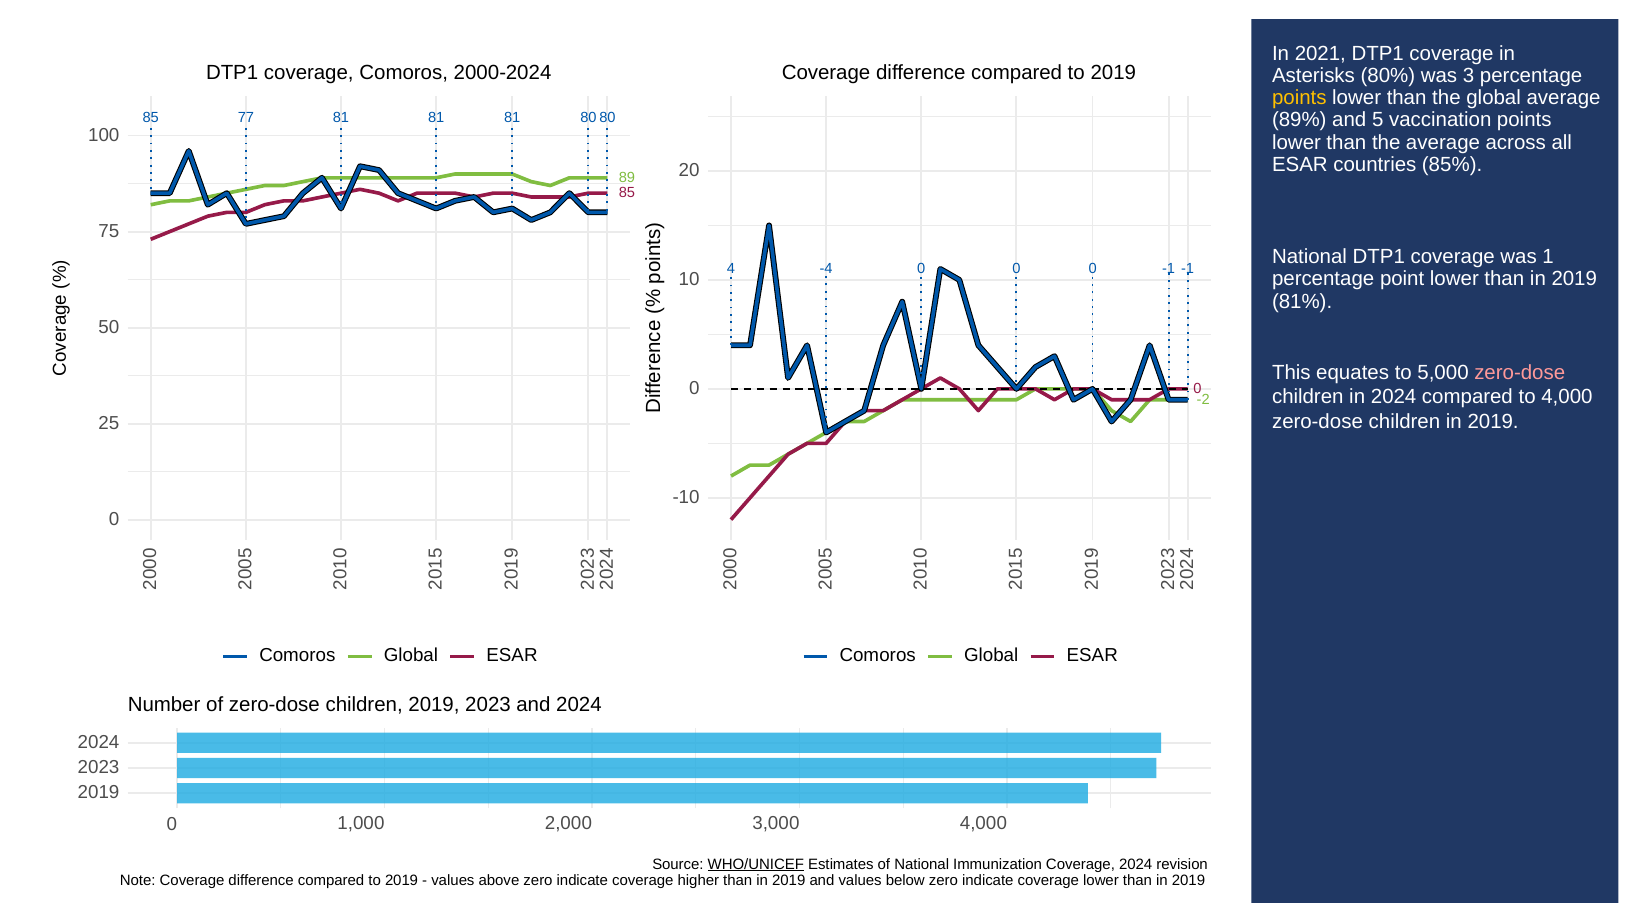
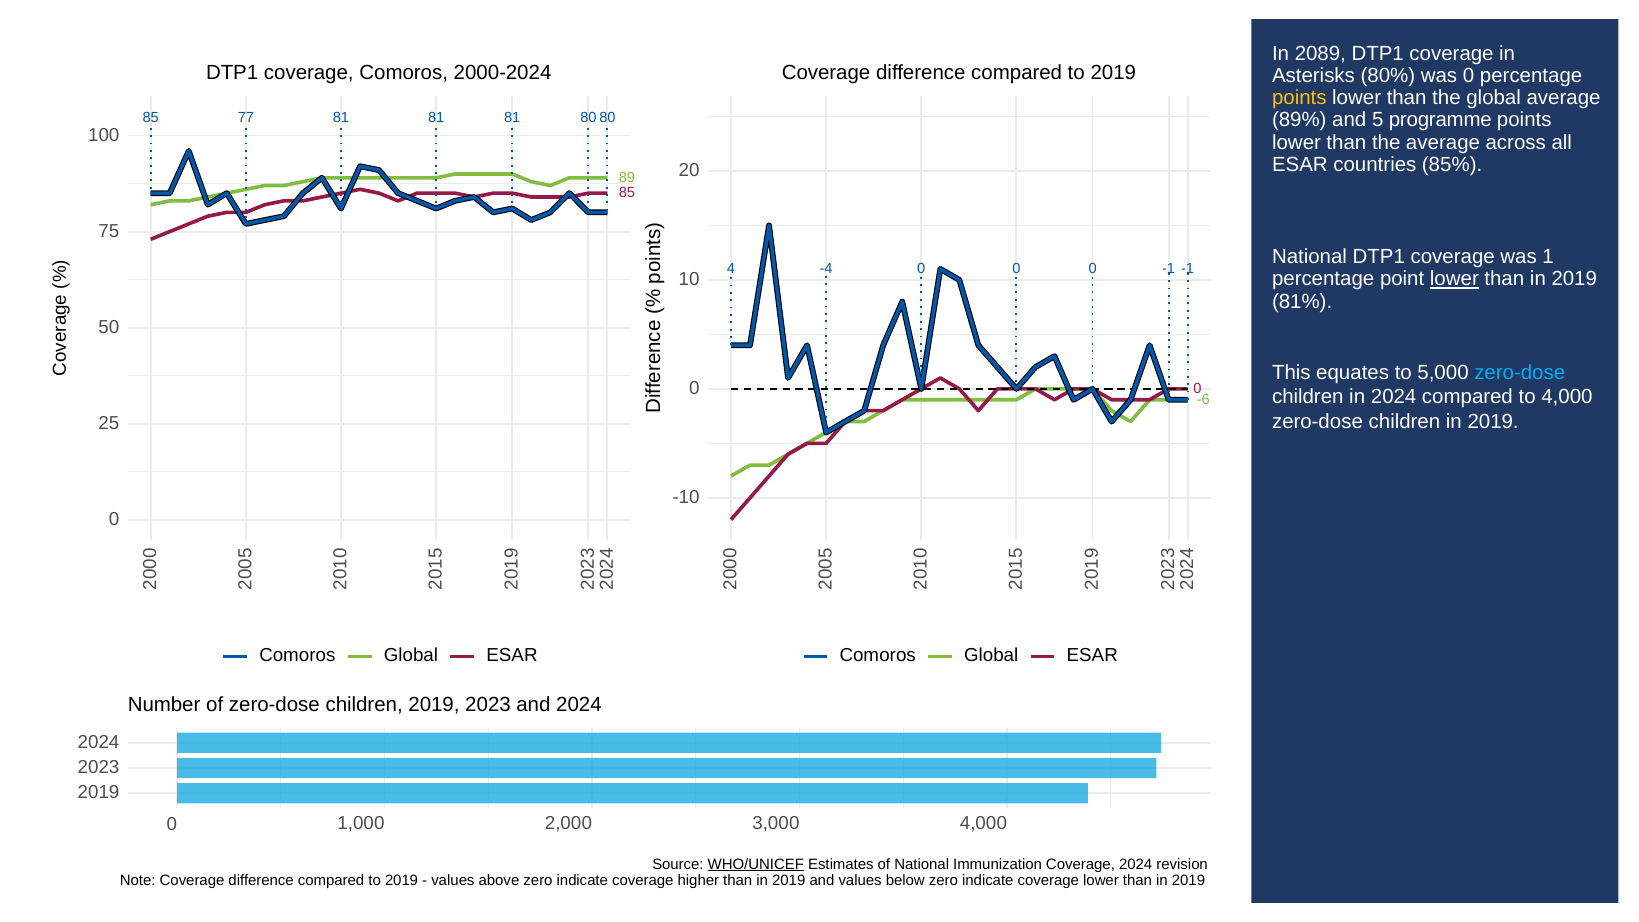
2021: 2021 -> 2089
was 3: 3 -> 0
vaccination: vaccination -> programme
lower at (1454, 279) underline: none -> present
zero-dose at (1520, 373) colour: pink -> light blue
-2: -2 -> -6
